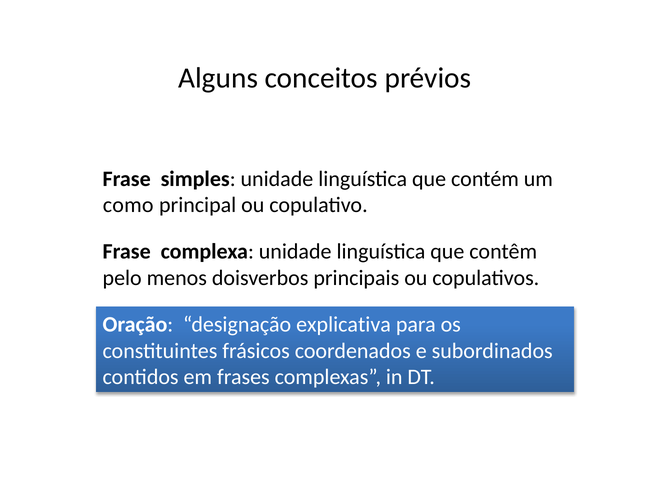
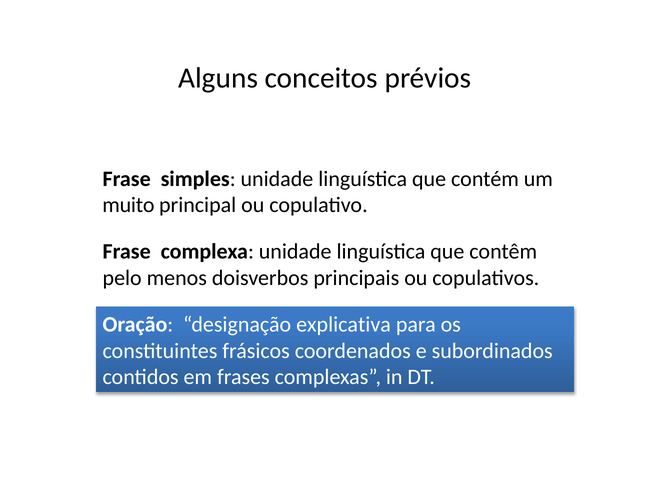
como: como -> muito
